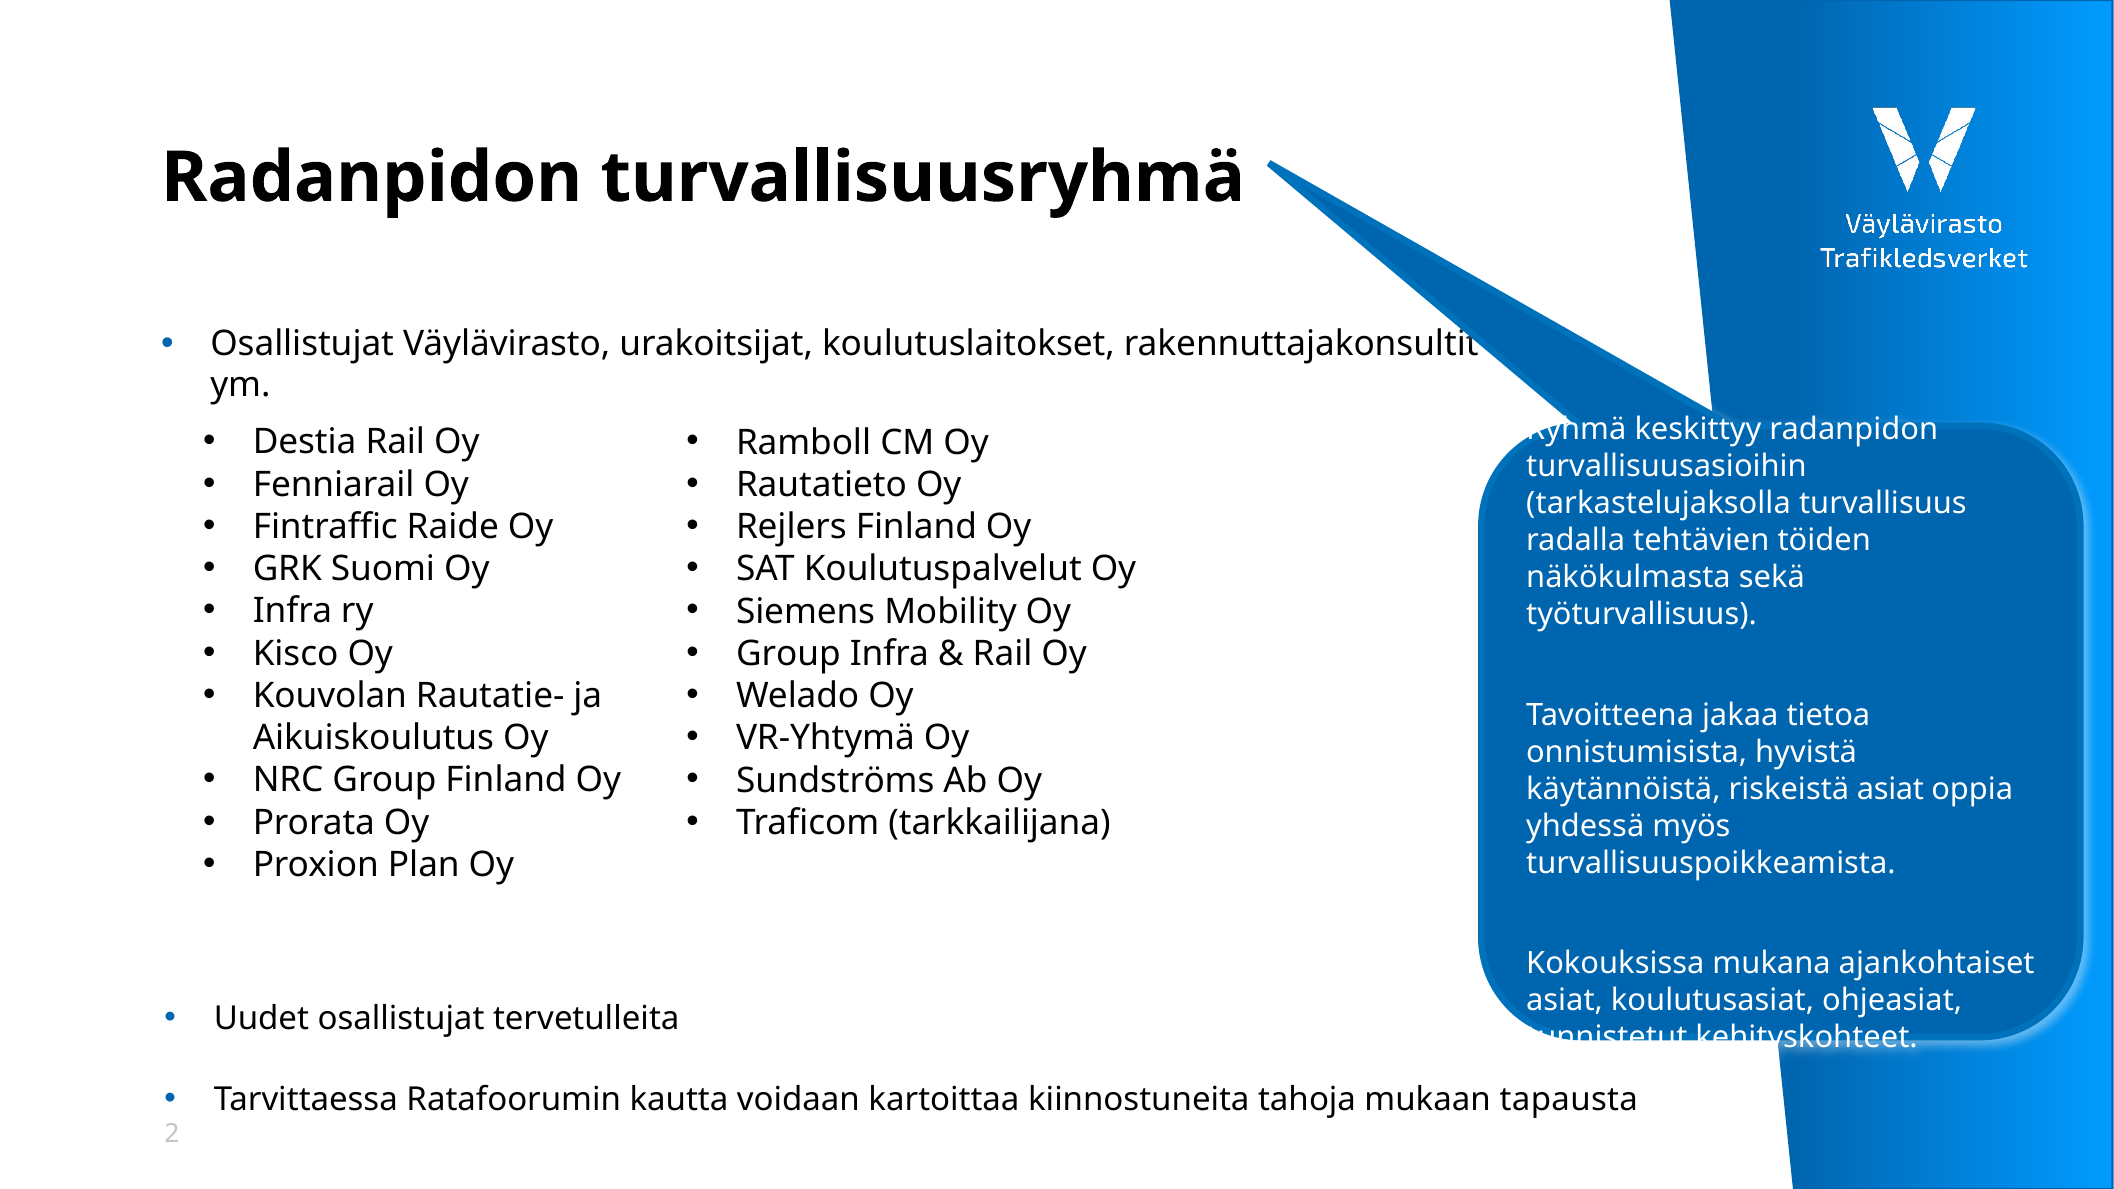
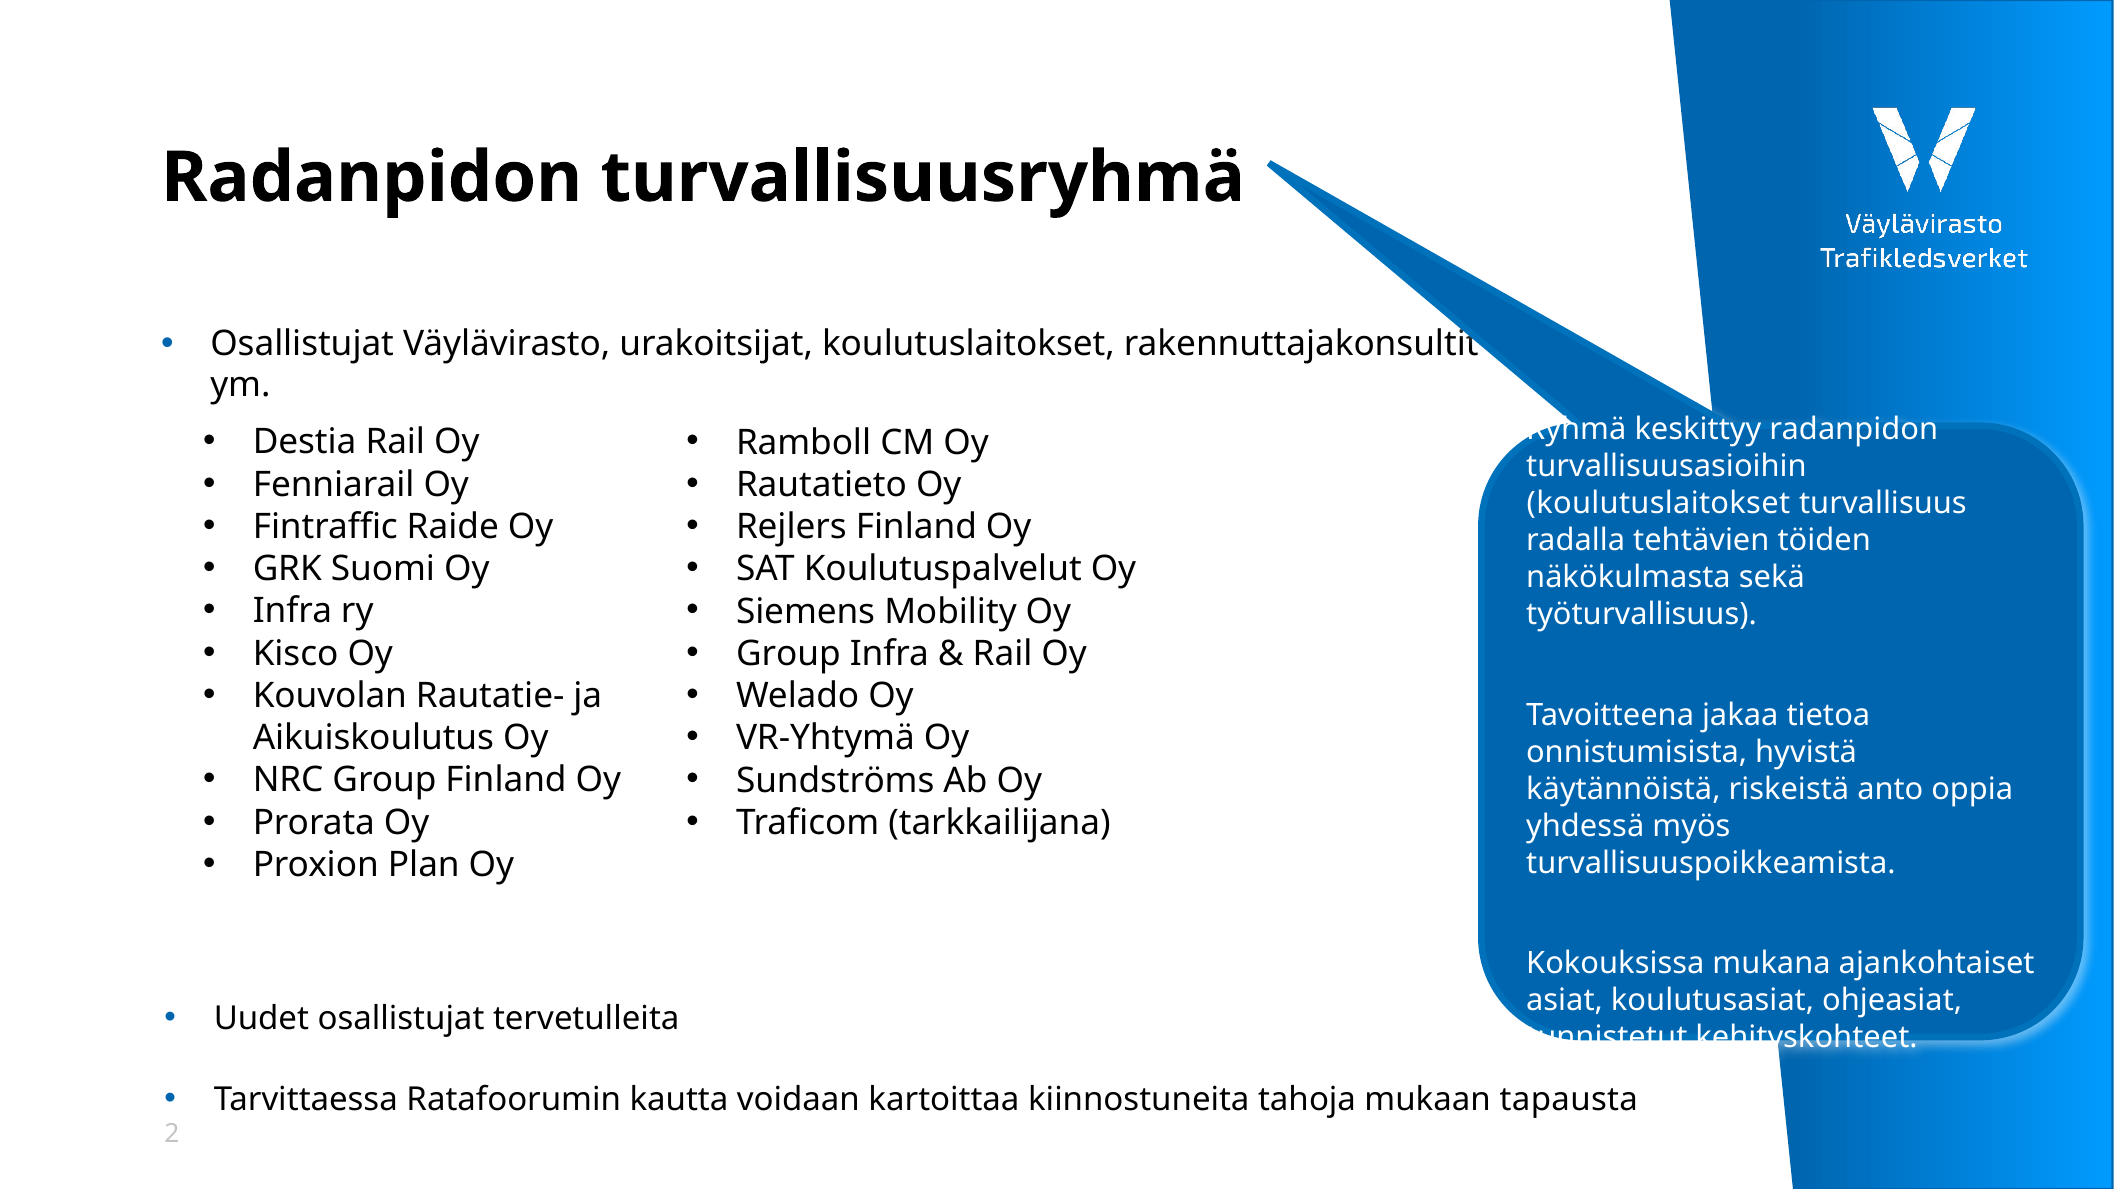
tarkastelujaksolla at (1659, 503): tarkastelujaksolla -> koulutuslaitokset
riskeistä asiat: asiat -> anto
